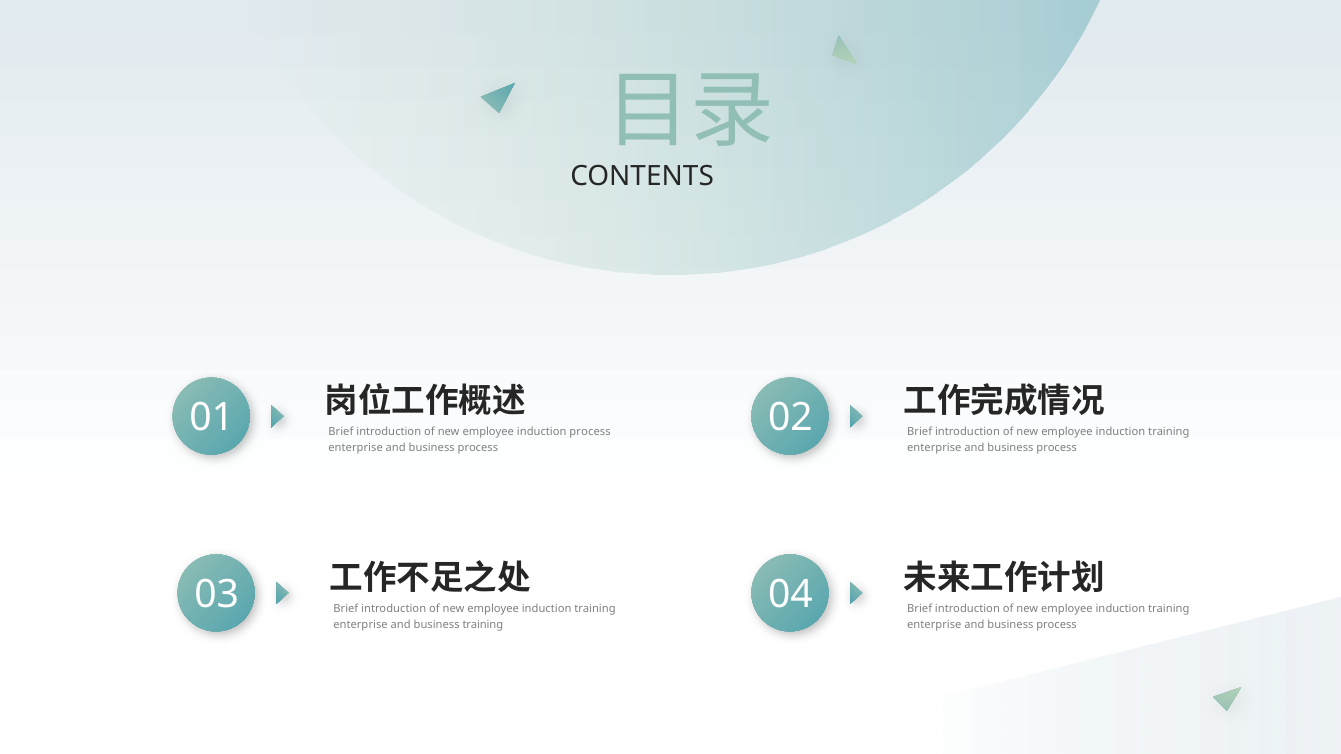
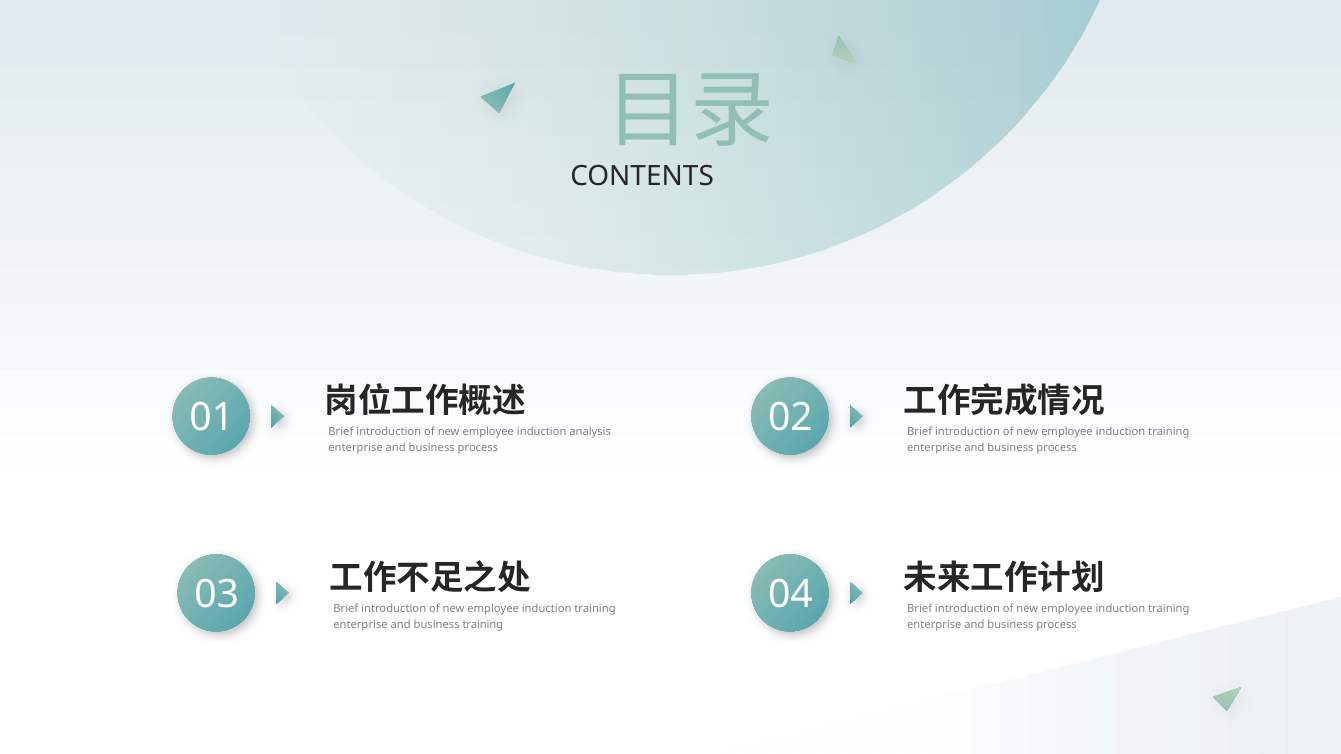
induction process: process -> analysis
